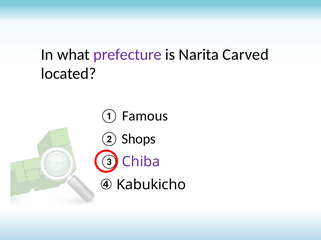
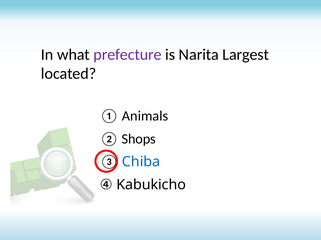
Carved: Carved -> Largest
Famous: Famous -> Animals
Chiba colour: purple -> blue
